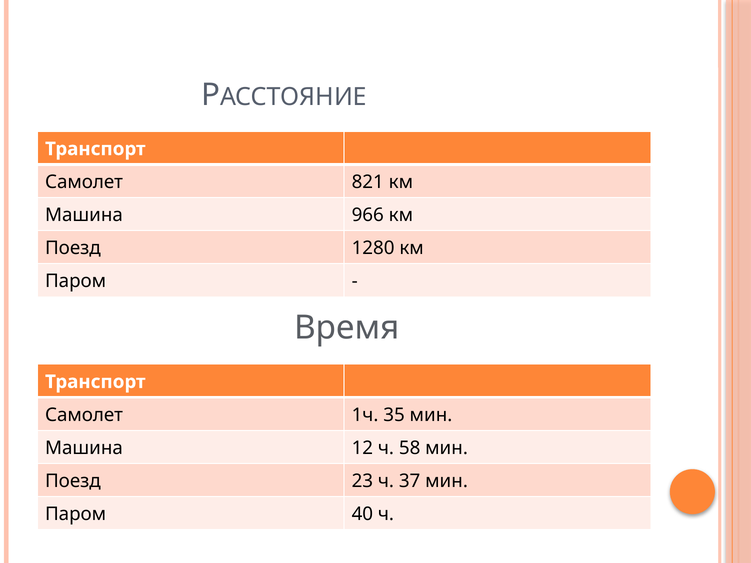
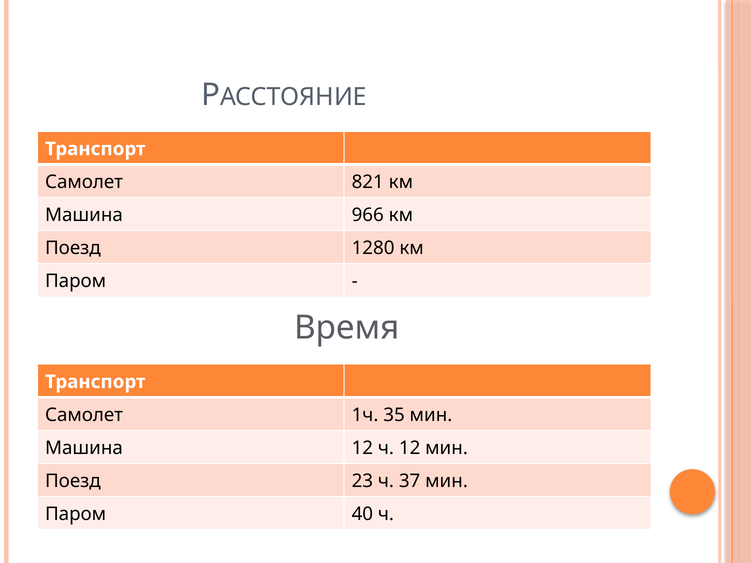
ч 58: 58 -> 12
